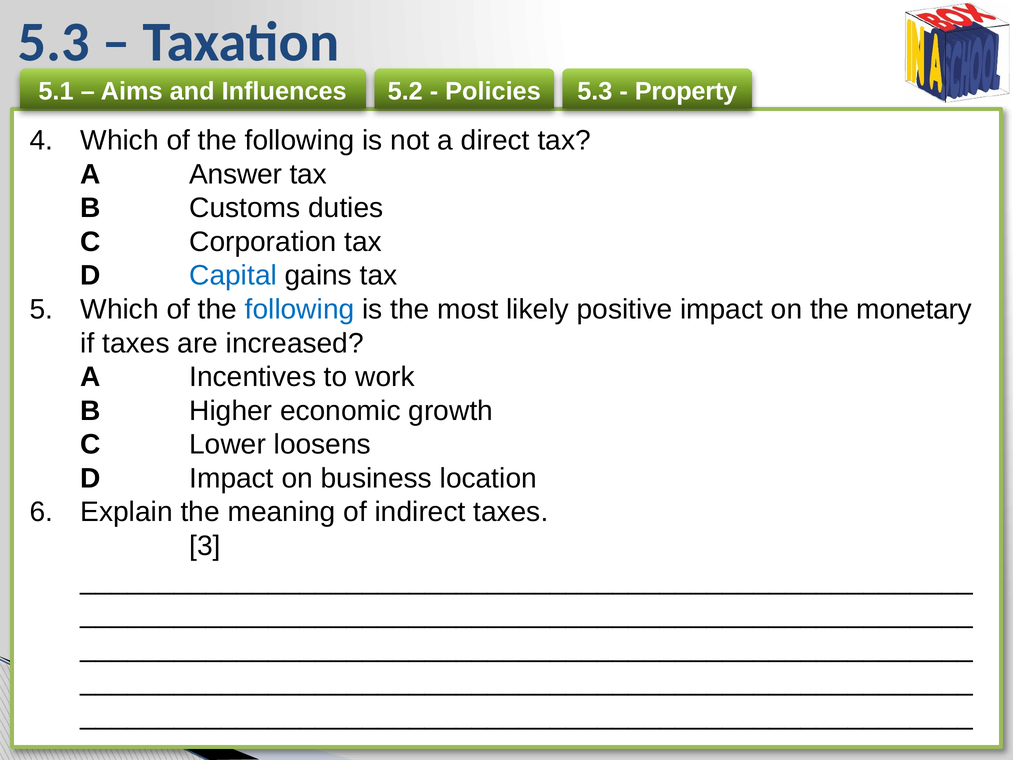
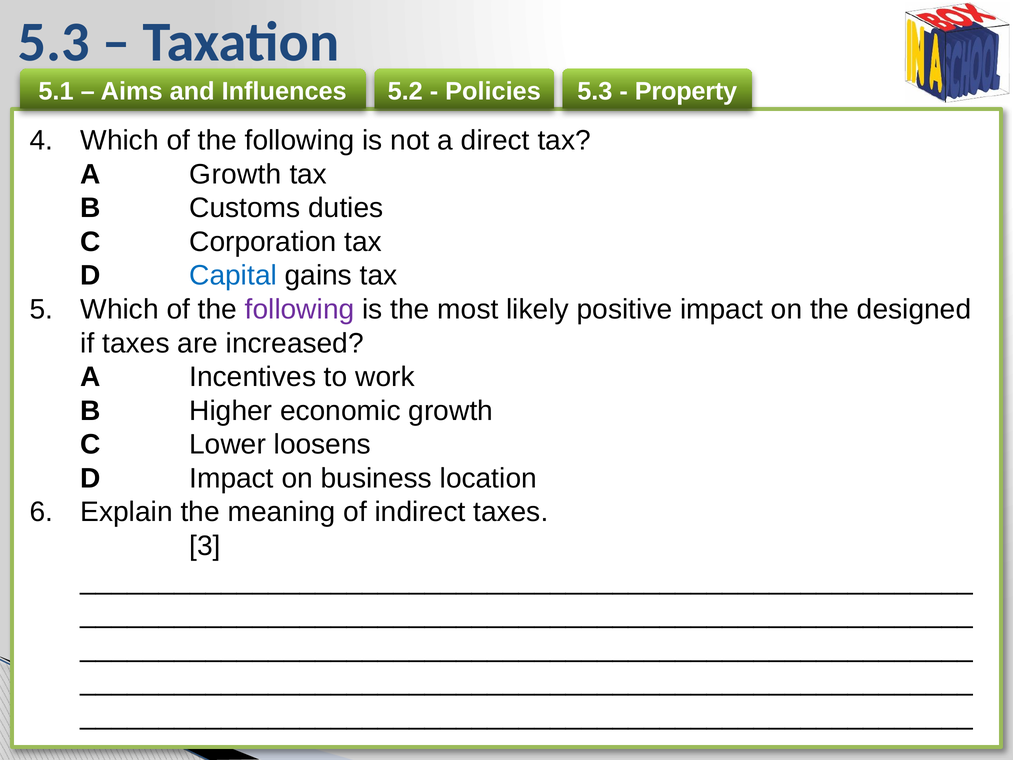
A Answer: Answer -> Growth
following at (300, 309) colour: blue -> purple
monetary: monetary -> designed
